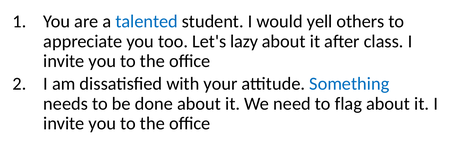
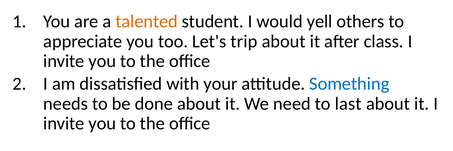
talented colour: blue -> orange
lazy: lazy -> trip
flag: flag -> last
